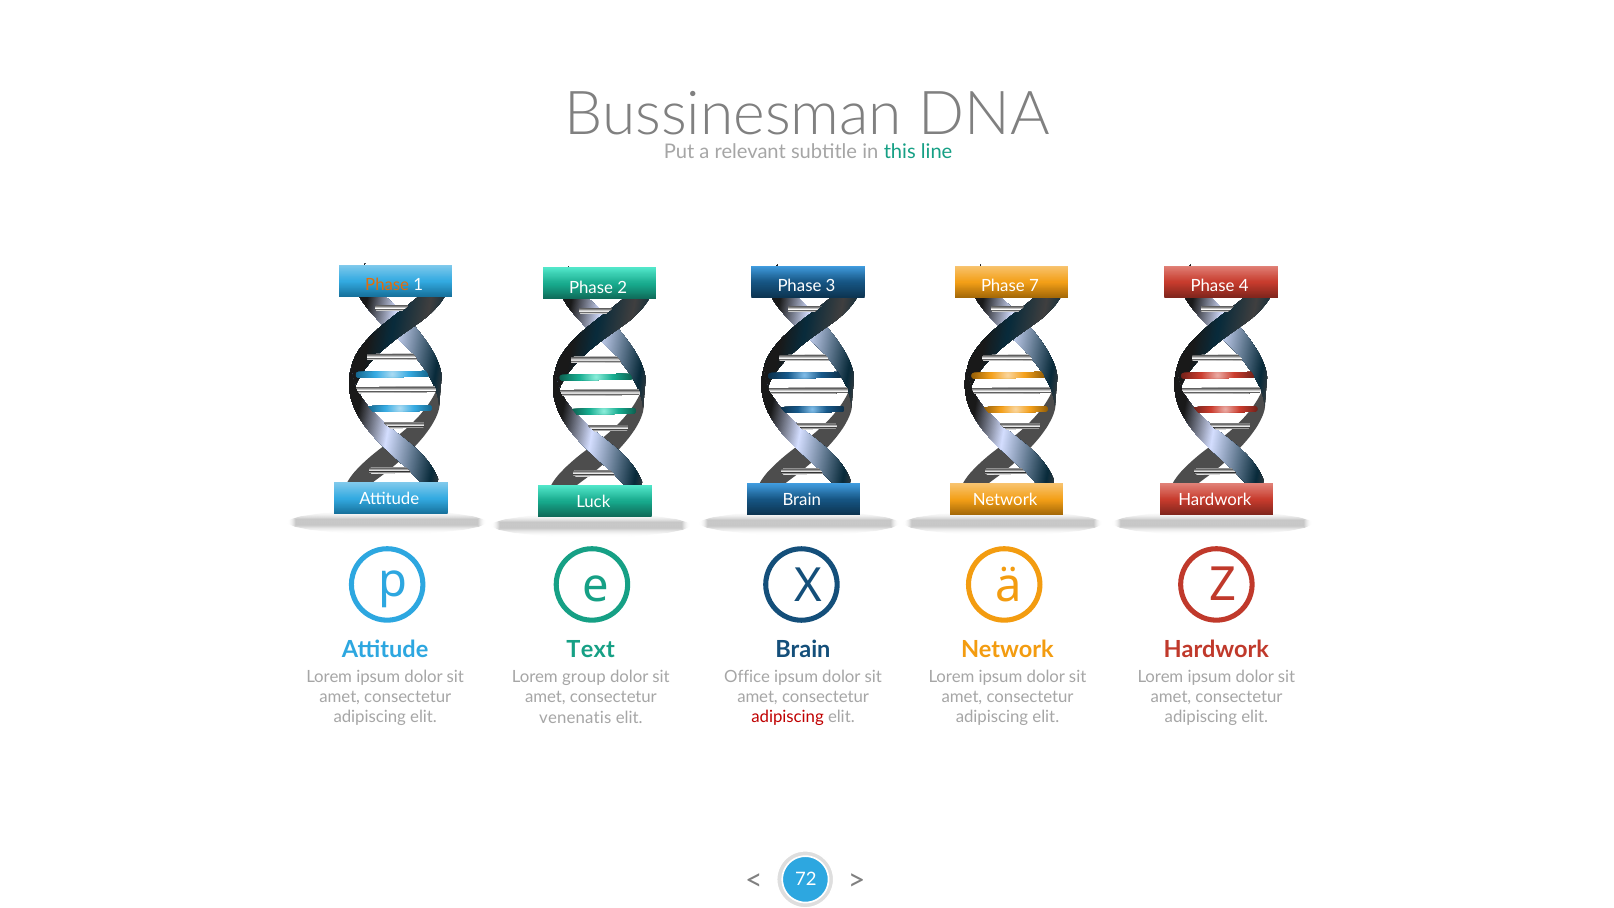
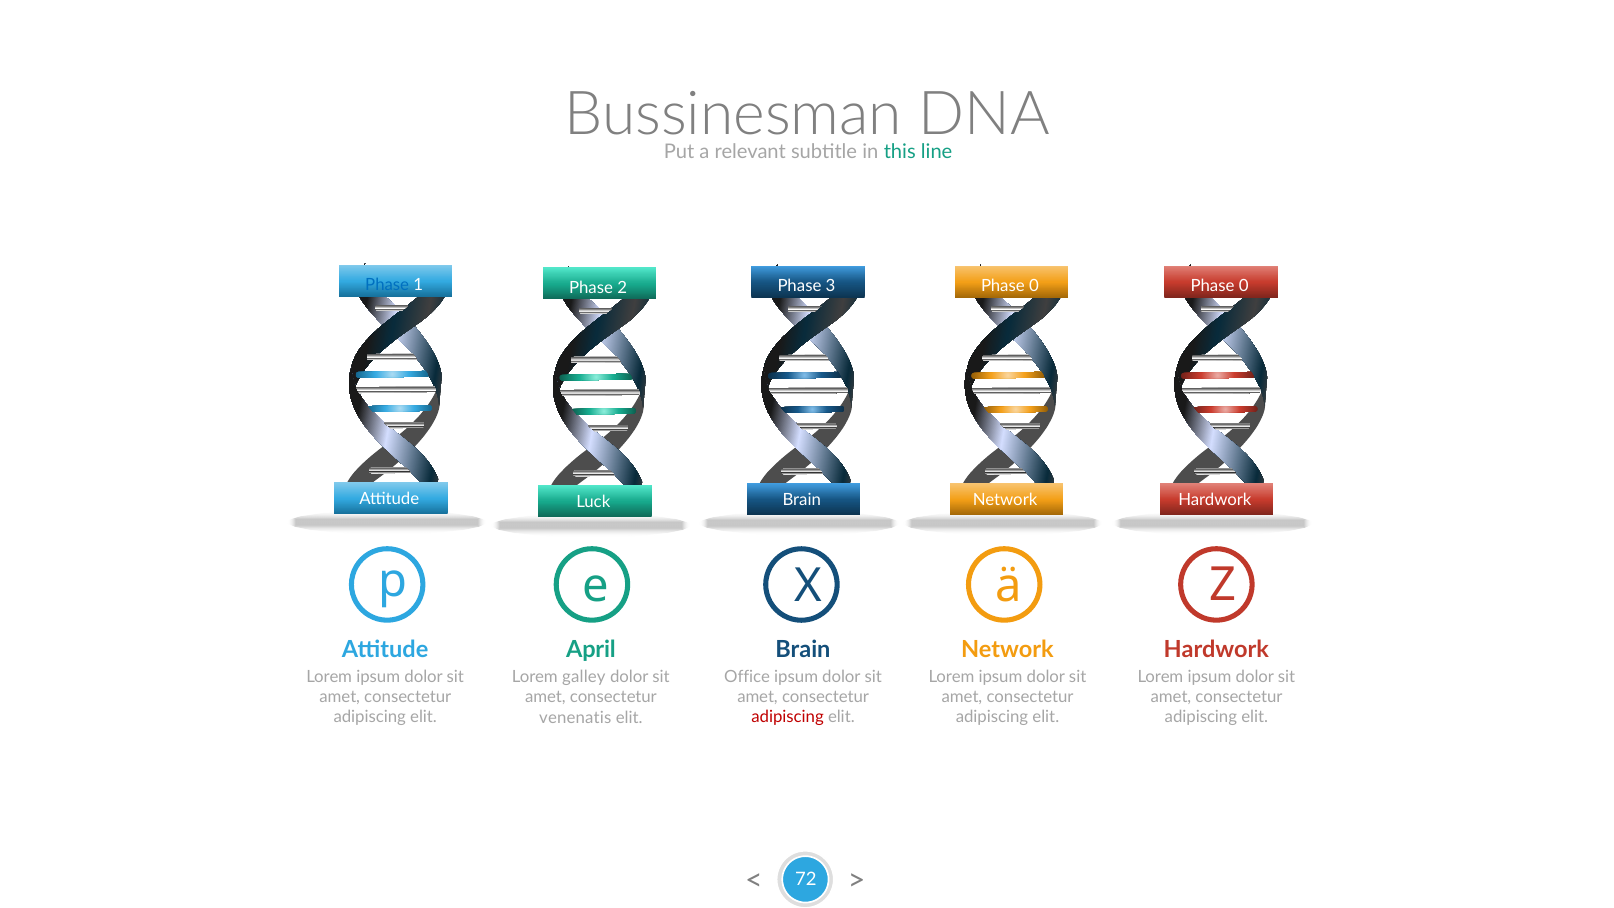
Phase at (387, 285) colour: orange -> blue
7 at (1034, 286): 7 -> 0
4 at (1244, 286): 4 -> 0
Text: Text -> April
group: group -> galley
